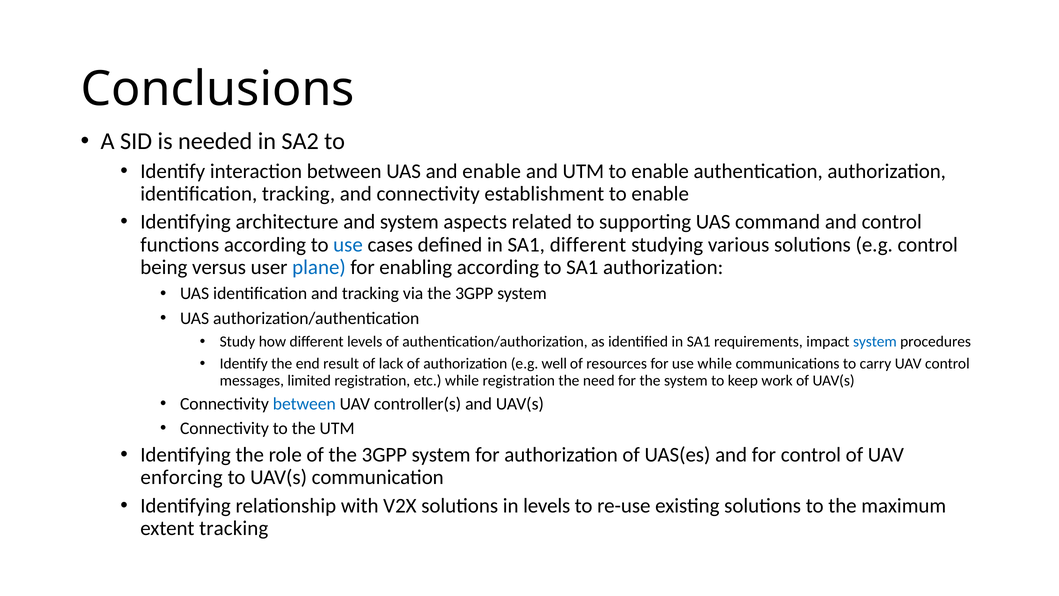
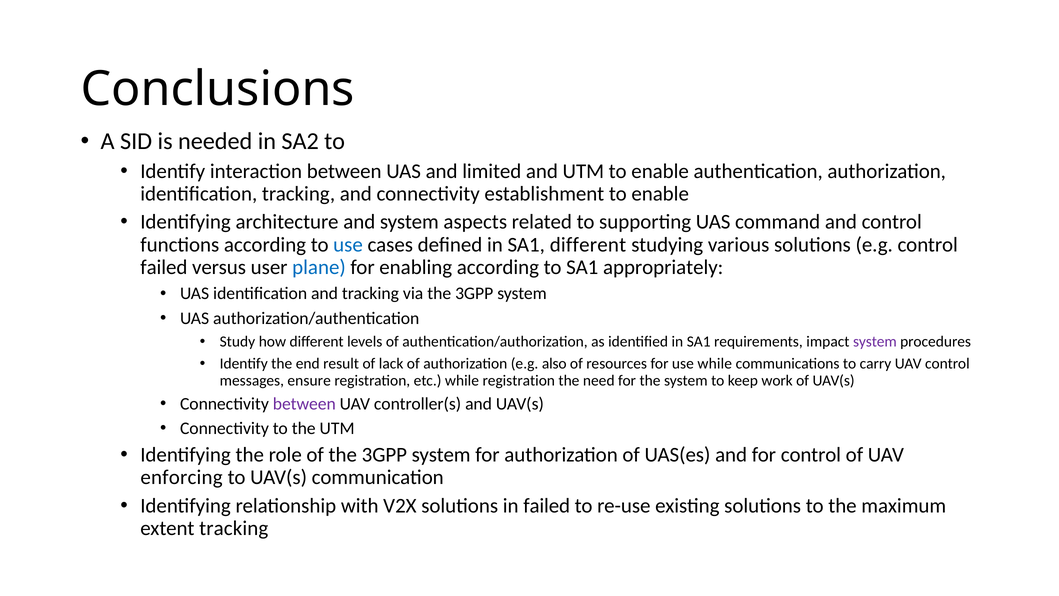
and enable: enable -> limited
being at (164, 267): being -> failed
SA1 authorization: authorization -> appropriately
system at (875, 341) colour: blue -> purple
well: well -> also
limited: limited -> ensure
between at (304, 404) colour: blue -> purple
in levels: levels -> failed
